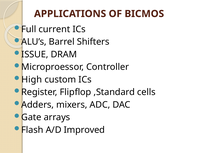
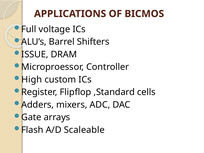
current: current -> voltage
Improved: Improved -> Scaleable
